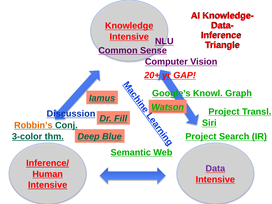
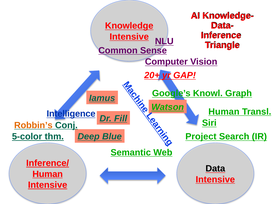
Project at (224, 112): Project -> Human
Discussion: Discussion -> Intelligence
3-color: 3-color -> 5-color
Data colour: purple -> black
